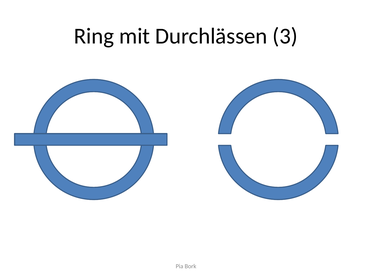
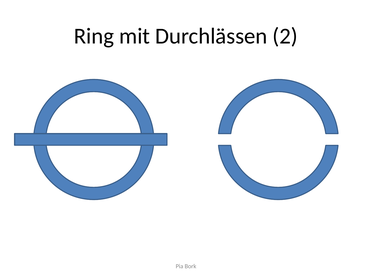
3: 3 -> 2
